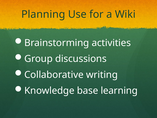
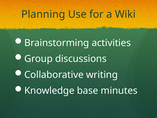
learning: learning -> minutes
